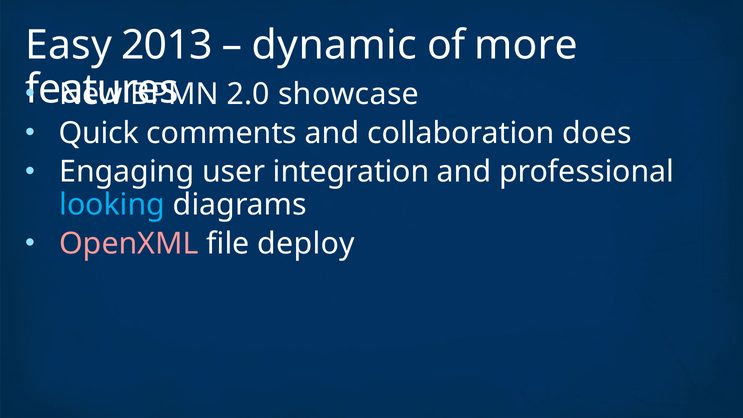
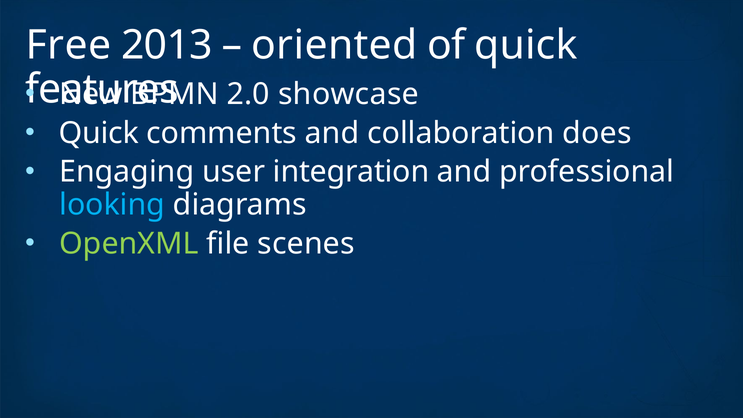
Easy: Easy -> Free
dynamic: dynamic -> oriented
of more: more -> quick
OpenXML colour: pink -> light green
deploy: deploy -> scenes
